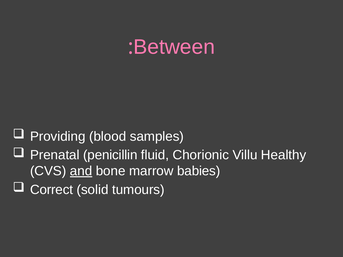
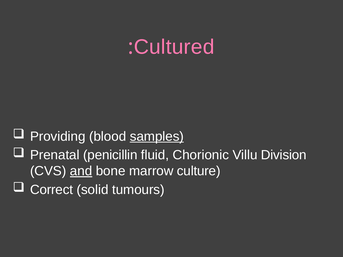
Between: Between -> Cultured
samples underline: none -> present
Healthy: Healthy -> Division
babies: babies -> culture
